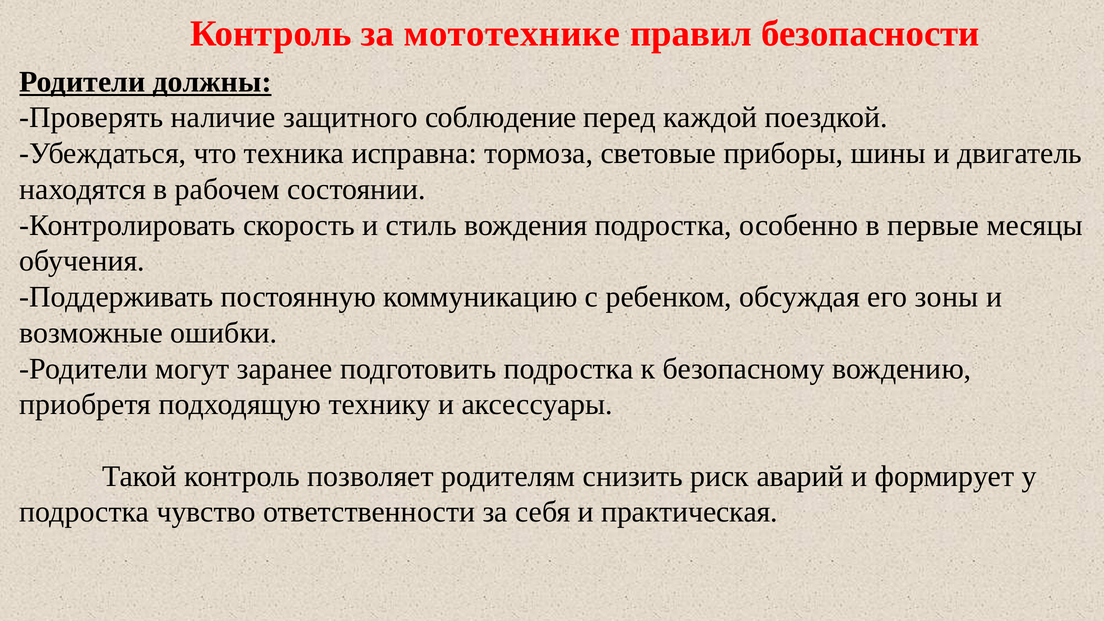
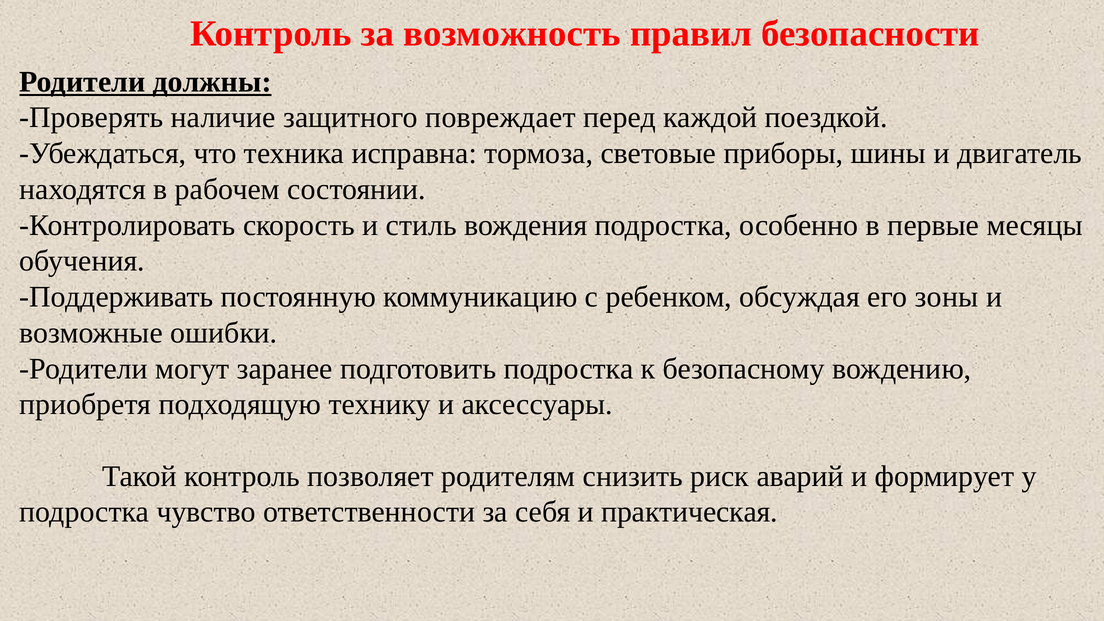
мототехнике: мототехнике -> возможность
соблюдение: соблюдение -> повреждает
